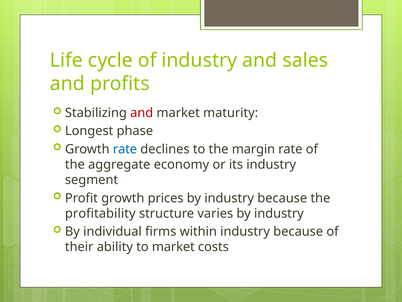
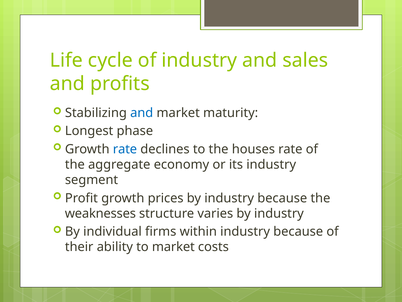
and at (142, 113) colour: red -> blue
margin: margin -> houses
profitability: profitability -> weaknesses
